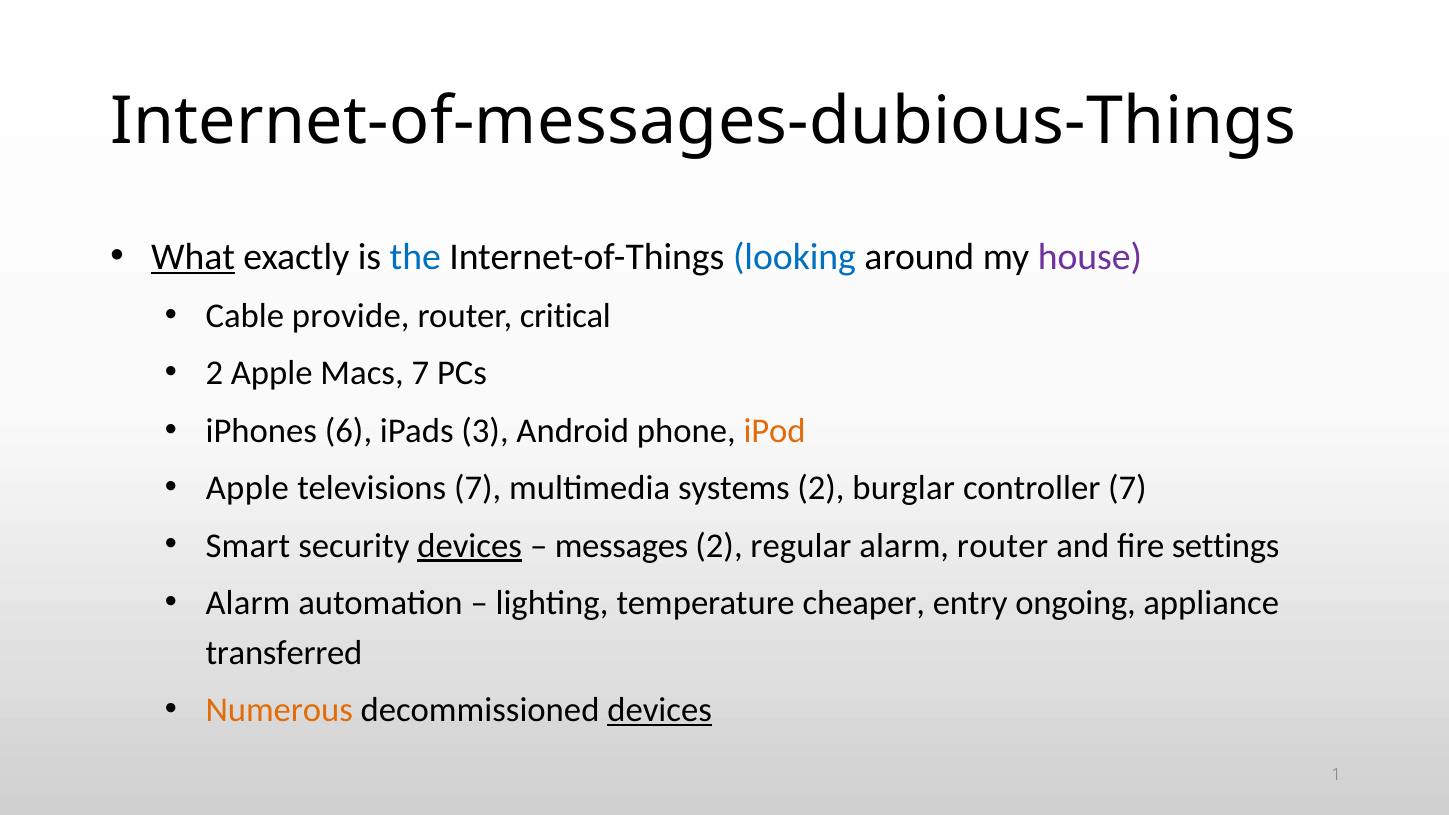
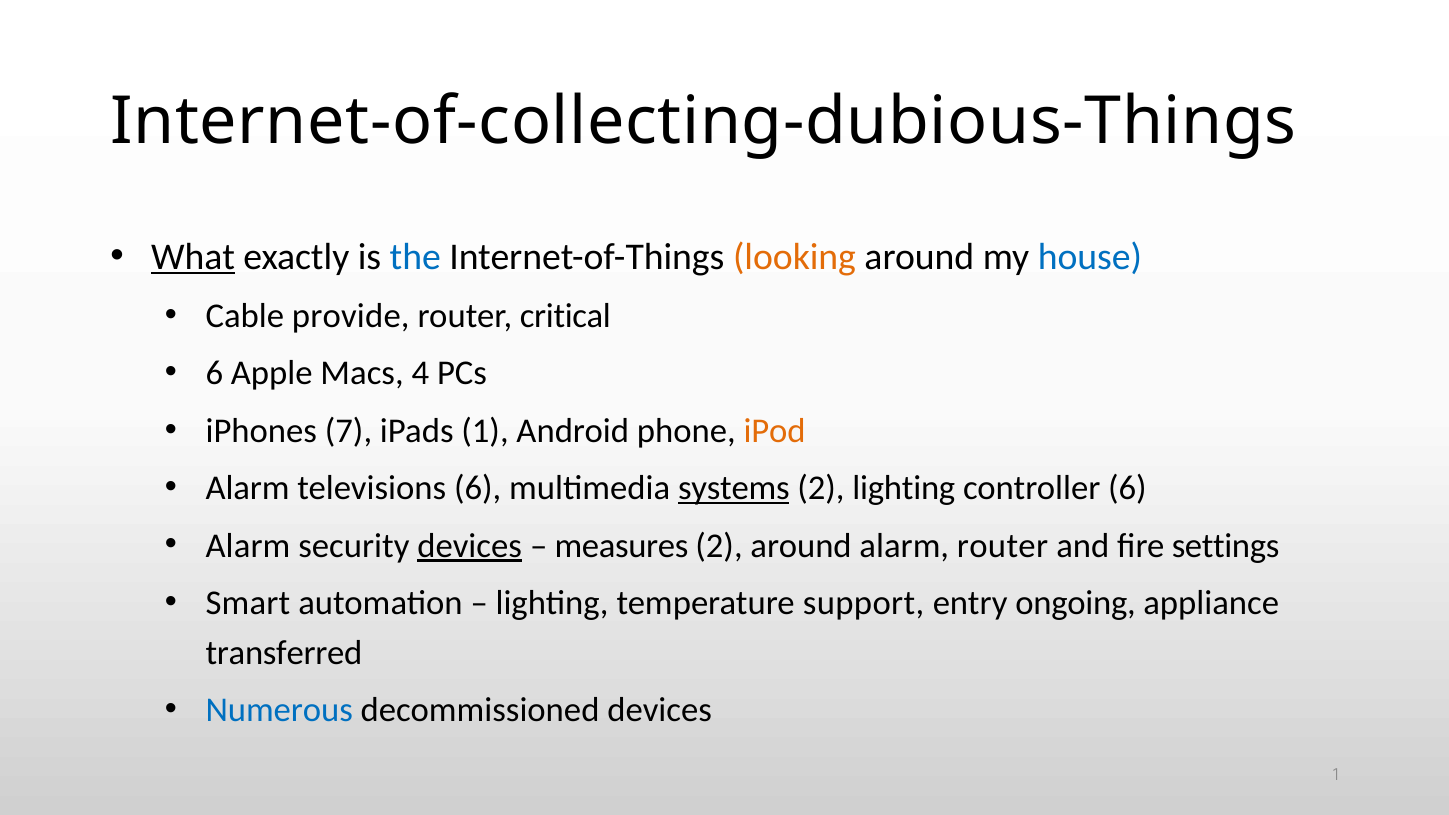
Internet-of-messages-dubious-Things: Internet-of-messages-dubious-Things -> Internet-of-collecting-dubious-Things
looking colour: blue -> orange
house colour: purple -> blue
2 at (214, 373): 2 -> 6
Macs 7: 7 -> 4
6: 6 -> 7
iPads 3: 3 -> 1
Apple at (247, 488): Apple -> Alarm
televisions 7: 7 -> 6
systems underline: none -> present
2 burglar: burglar -> lighting
controller 7: 7 -> 6
Smart at (248, 546): Smart -> Alarm
messages: messages -> measures
2 regular: regular -> around
Alarm at (248, 603): Alarm -> Smart
cheaper: cheaper -> support
Numerous colour: orange -> blue
devices at (660, 710) underline: present -> none
